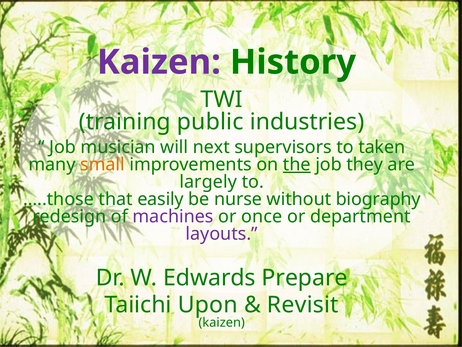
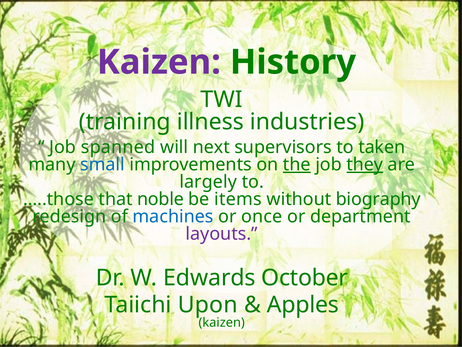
public: public -> illness
musician: musician -> spanned
small colour: orange -> blue
they underline: none -> present
easily: easily -> noble
nurse: nurse -> items
machines colour: purple -> blue
Prepare: Prepare -> October
Revisit: Revisit -> Apples
